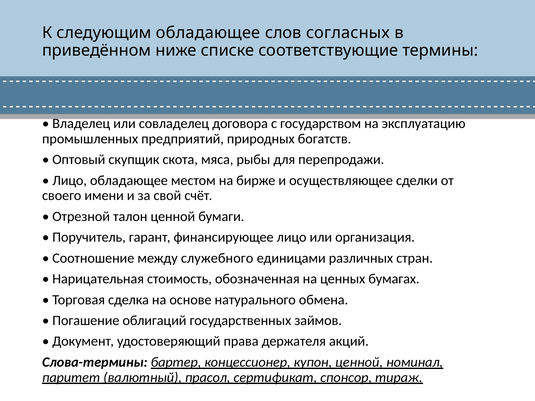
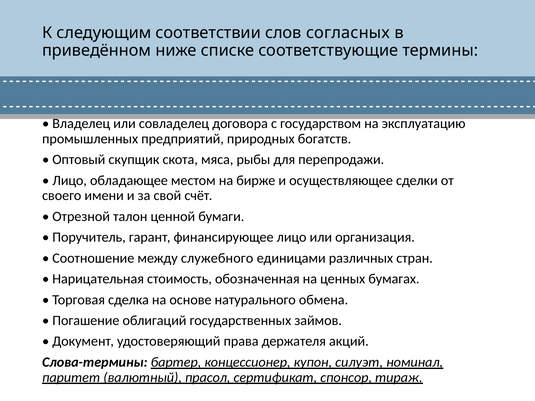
следующим обладающее: обладающее -> соответствии
купон ценной: ценной -> силуэт
